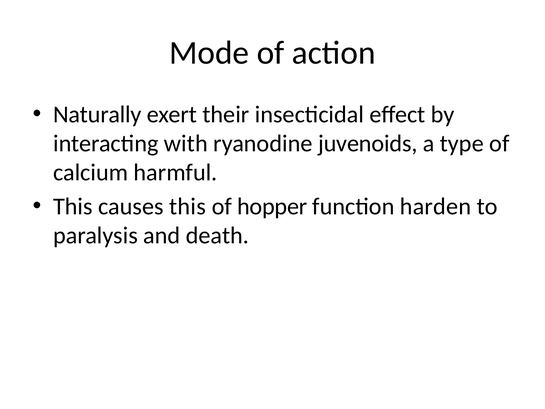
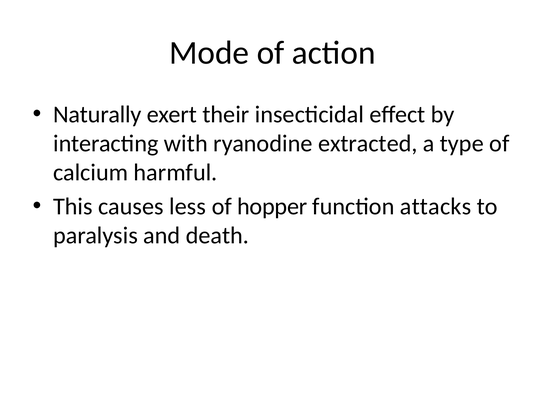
juvenoids: juvenoids -> extracted
causes this: this -> less
harden: harden -> attacks
